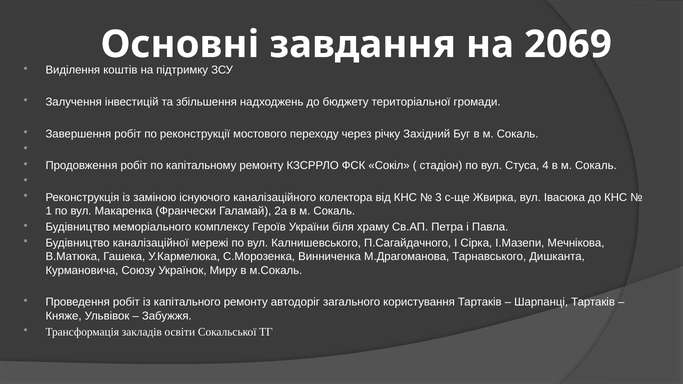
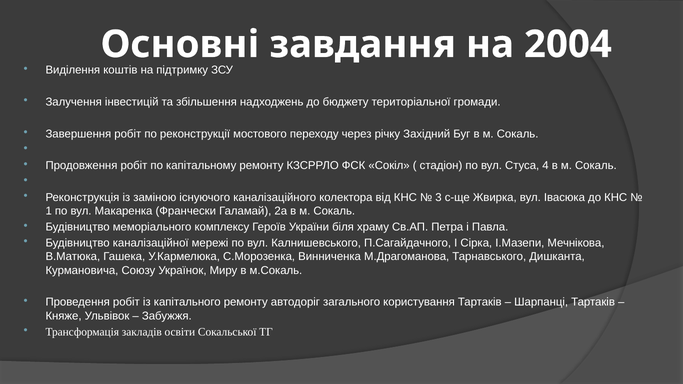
2069: 2069 -> 2004
